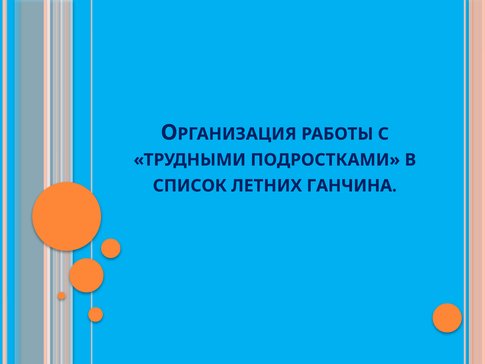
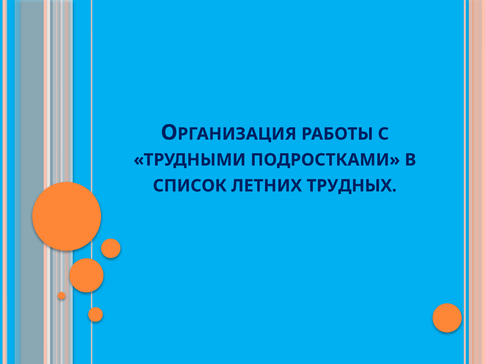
ГАНЧИНА: ГАНЧИНА -> ТРУДНЫХ
